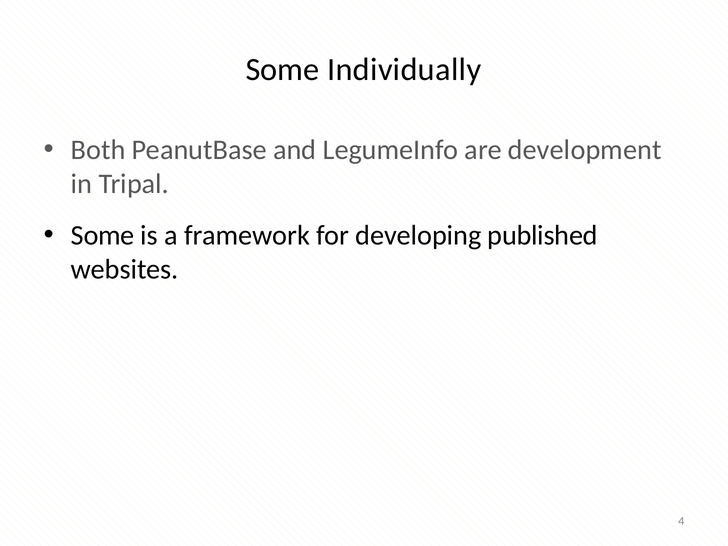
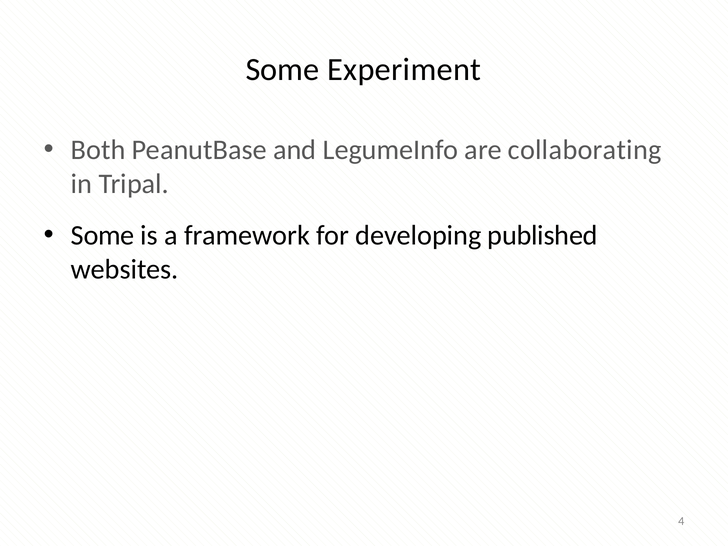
Individually: Individually -> Experiment
development: development -> collaborating
